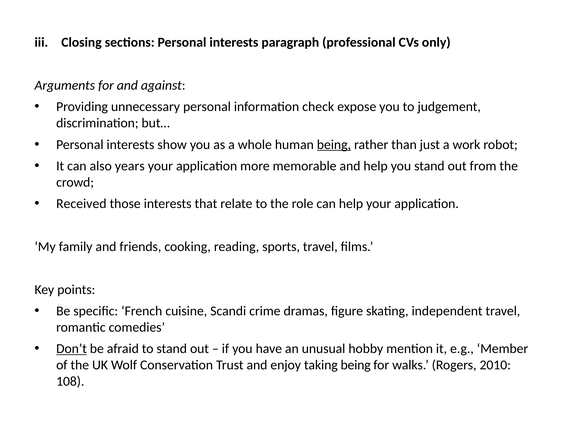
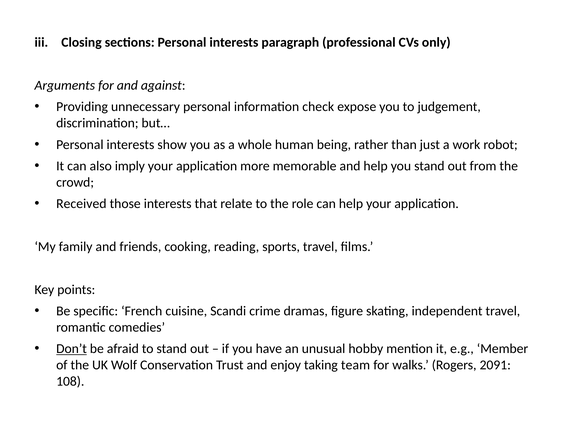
being at (334, 145) underline: present -> none
years: years -> imply
taking being: being -> team
2010: 2010 -> 2091
